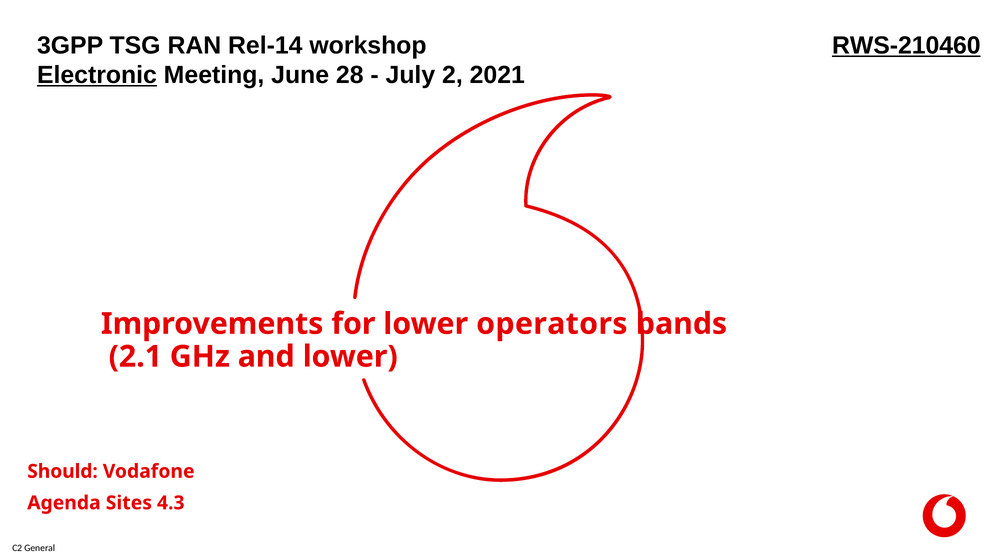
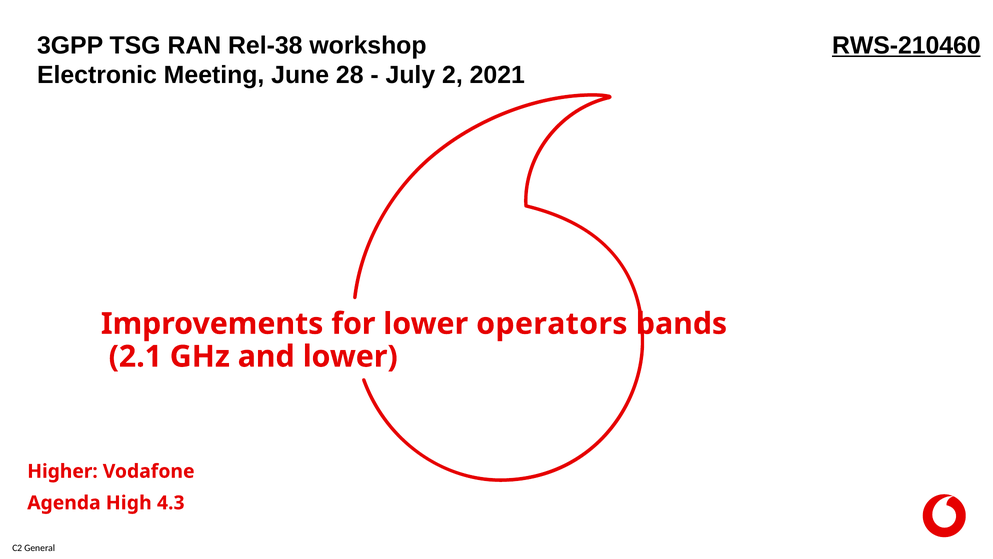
Rel-14: Rel-14 -> Rel-38
Electronic underline: present -> none
Should: Should -> Higher
Sites: Sites -> High
